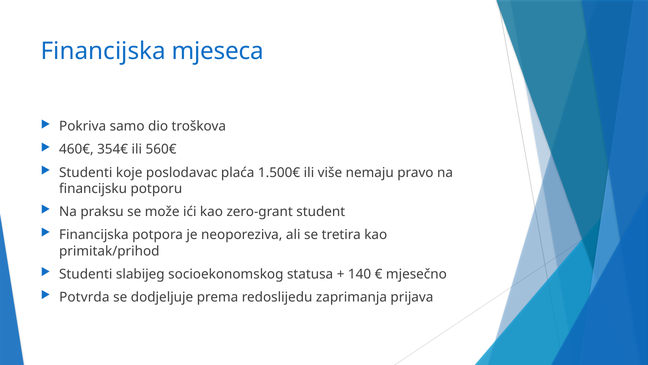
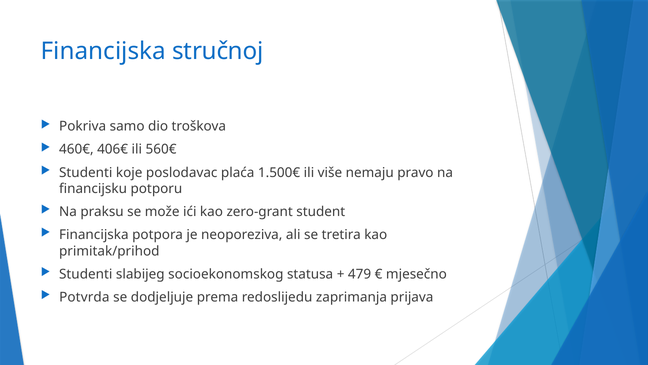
mjeseca: mjeseca -> stručnoj
354€: 354€ -> 406€
140: 140 -> 479
